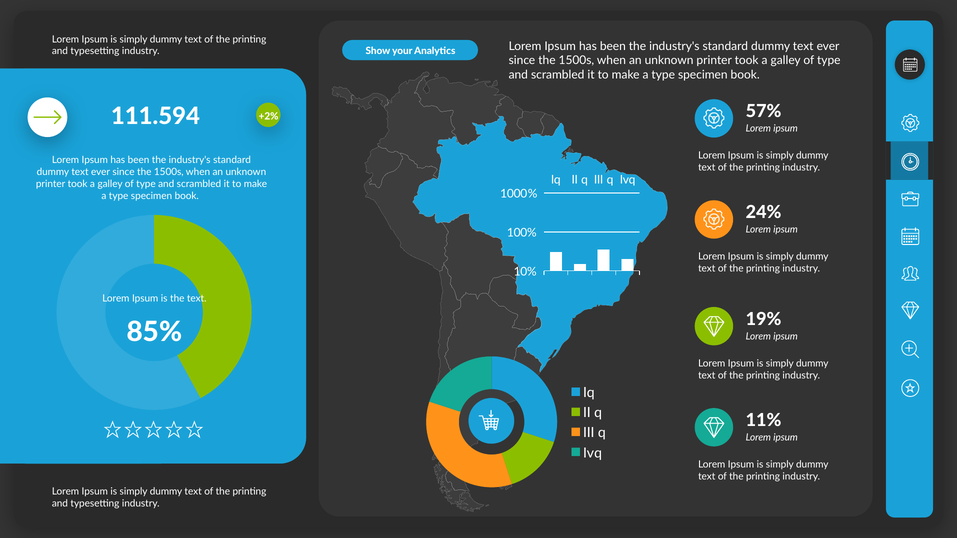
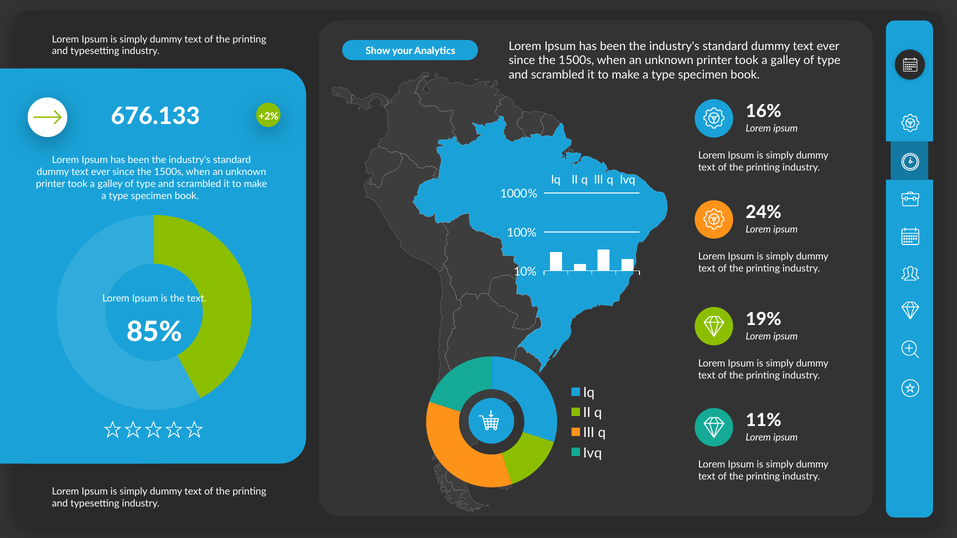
57%: 57% -> 16%
111.594: 111.594 -> 676.133
